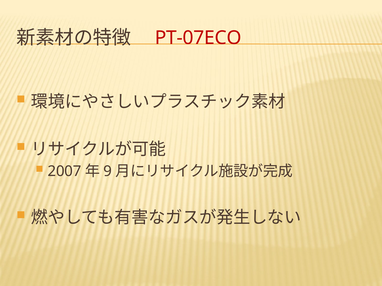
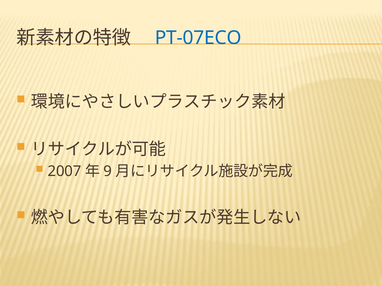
PT-07ECO colour: red -> blue
